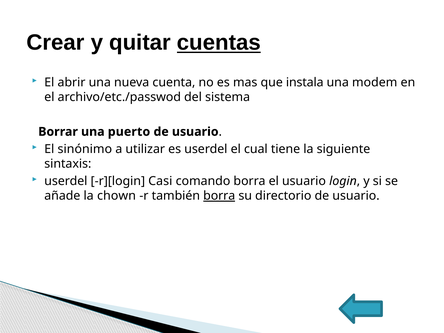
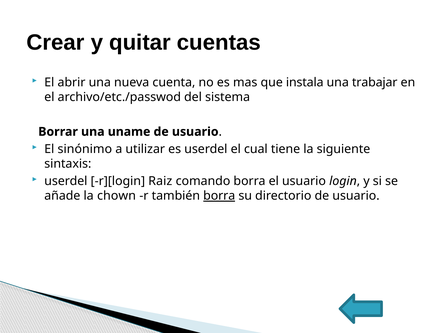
cuentas underline: present -> none
modem: modem -> trabajar
puerto: puerto -> uname
Casi: Casi -> Raiz
